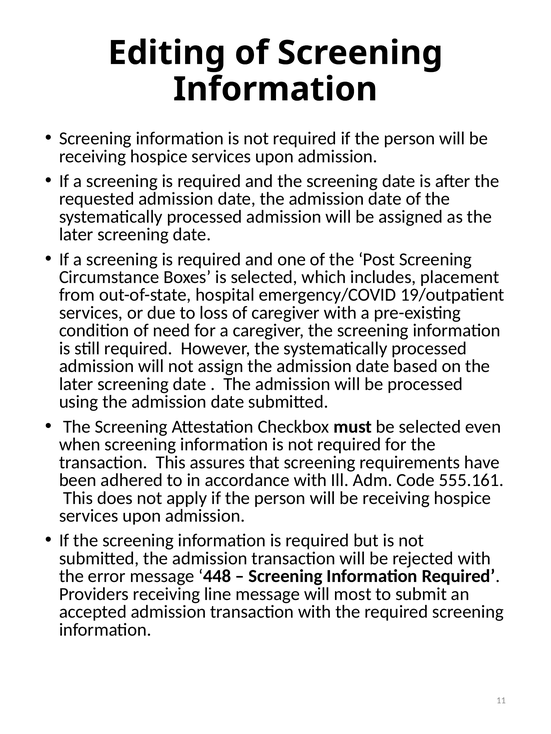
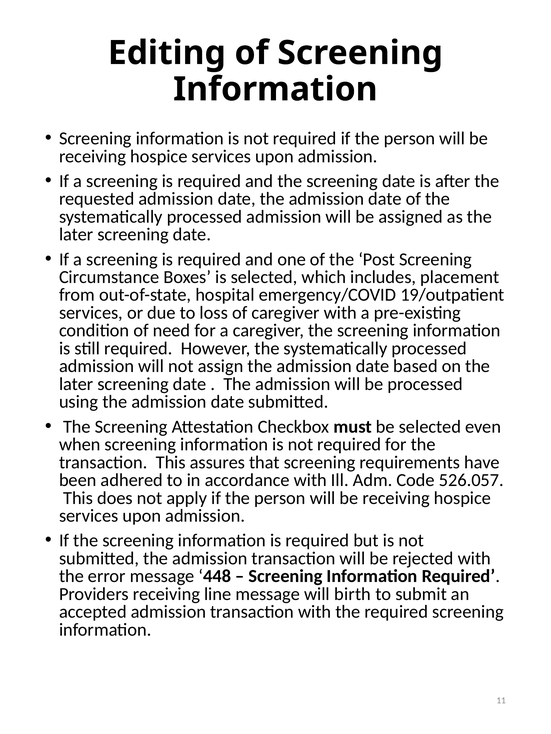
555.161: 555.161 -> 526.057
most: most -> birth
